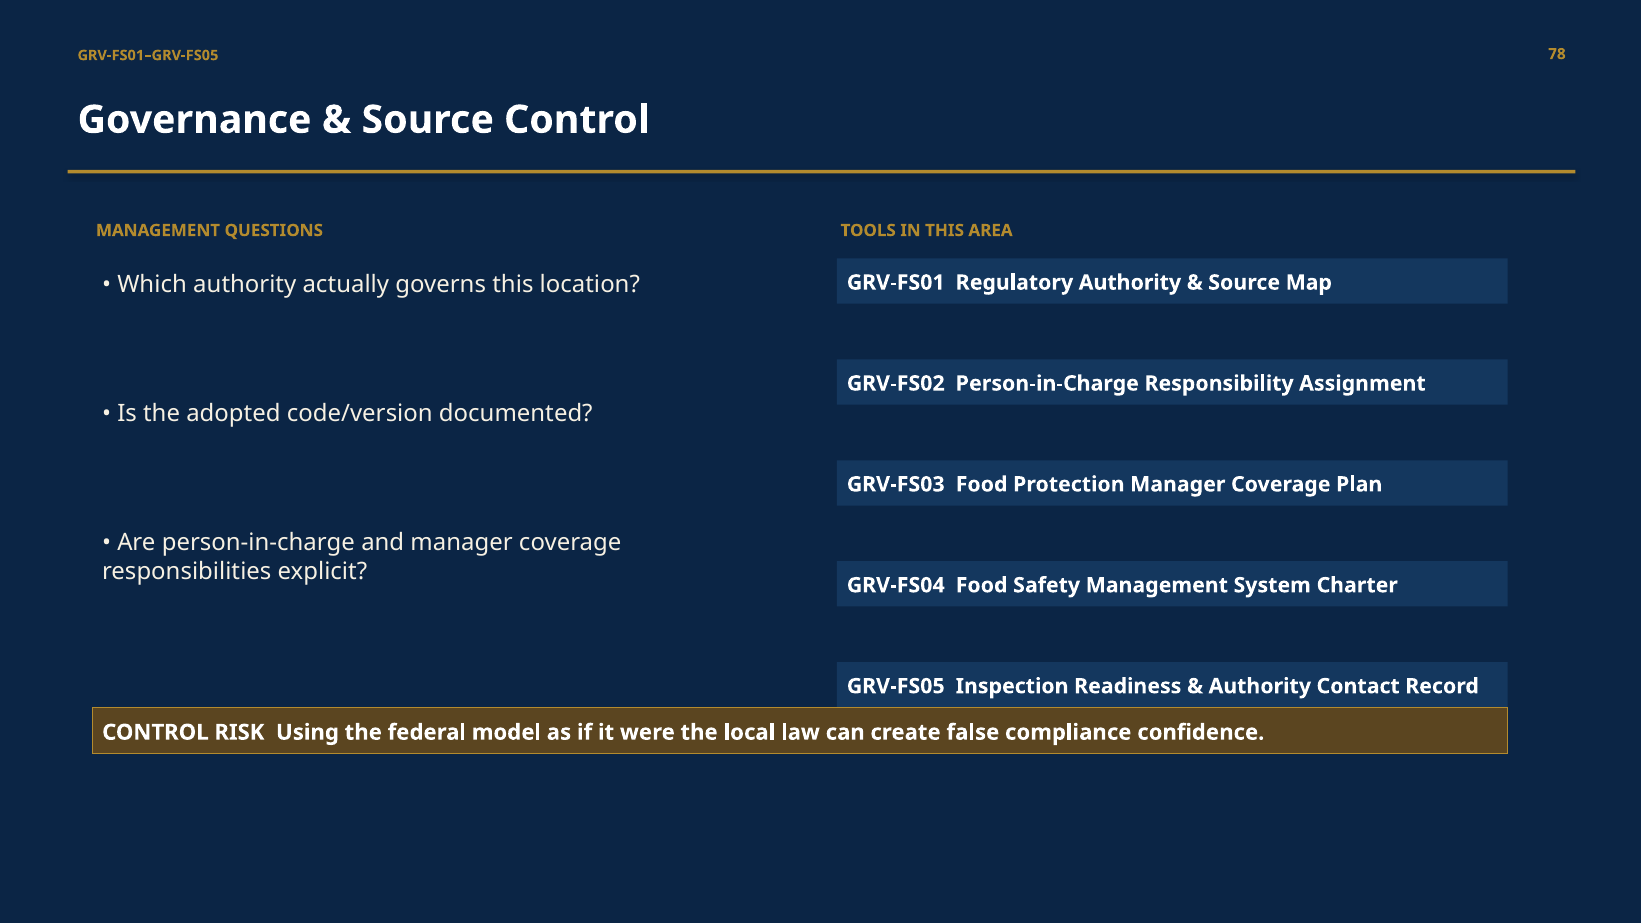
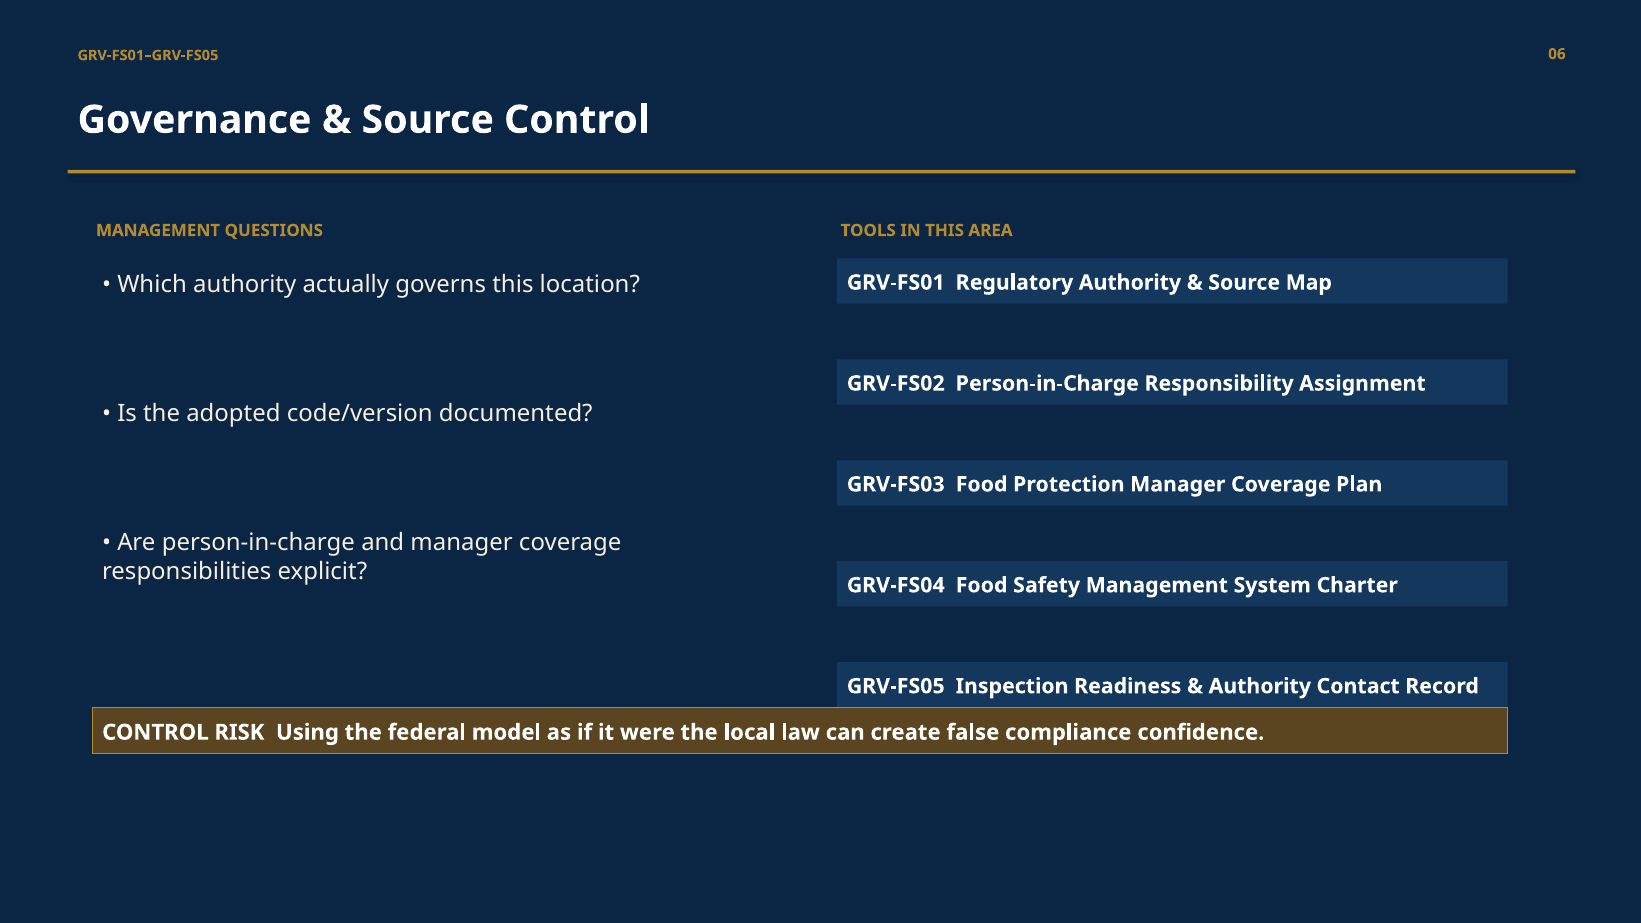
78: 78 -> 06
